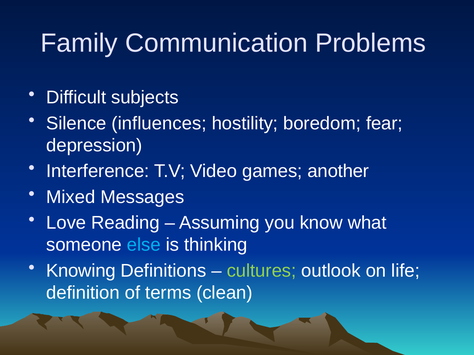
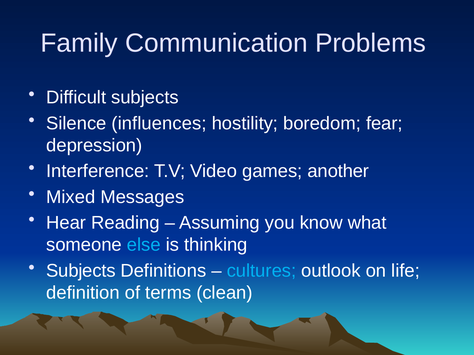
Love: Love -> Hear
Knowing at (81, 271): Knowing -> Subjects
cultures colour: light green -> light blue
